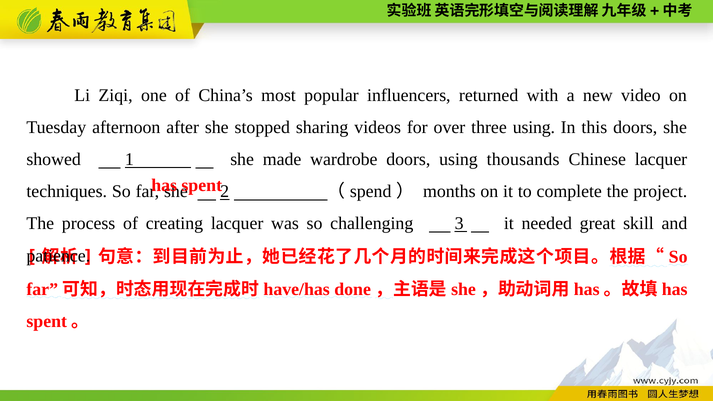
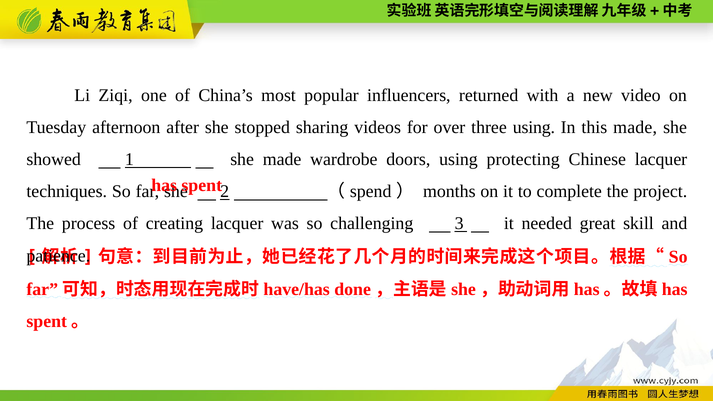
this doors: doors -> made
thousands: thousands -> protecting
